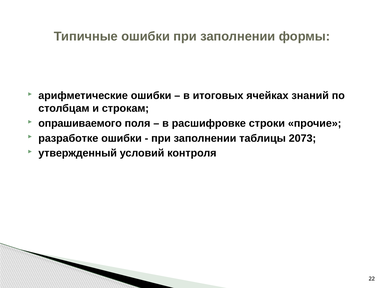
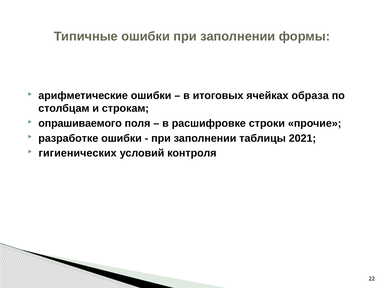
знаний: знаний -> образа
2073: 2073 -> 2021
утвержденный: утвержденный -> гигиенических
